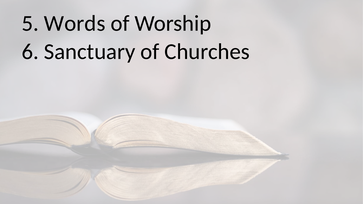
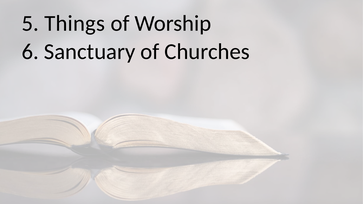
Words: Words -> Things
